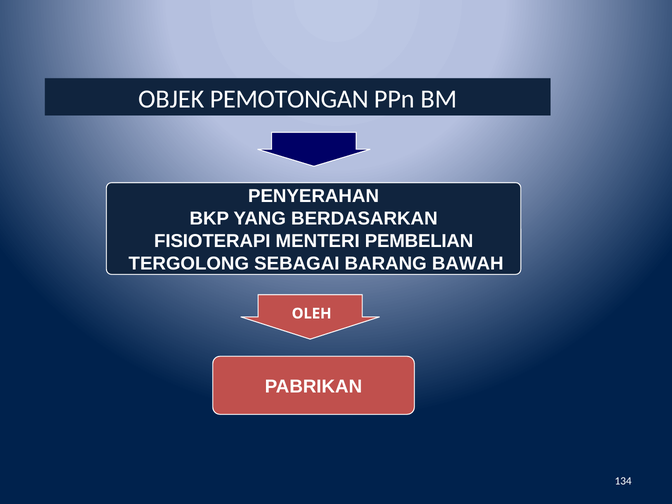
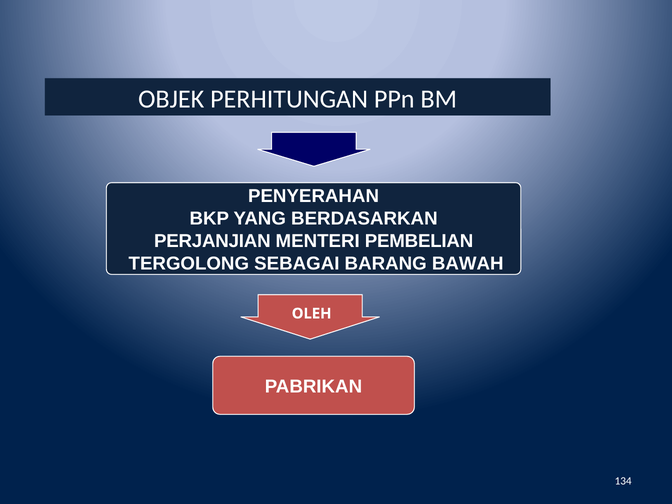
PEMOTONGAN: PEMOTONGAN -> PERHITUNGAN
FISIOTERAPI: FISIOTERAPI -> PERJANJIAN
